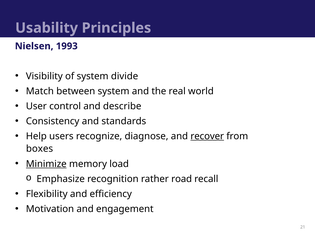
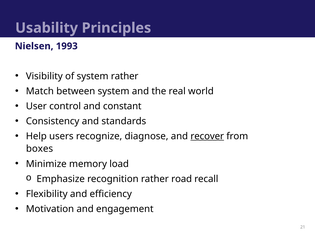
system divide: divide -> rather
describe: describe -> constant
Minimize underline: present -> none
